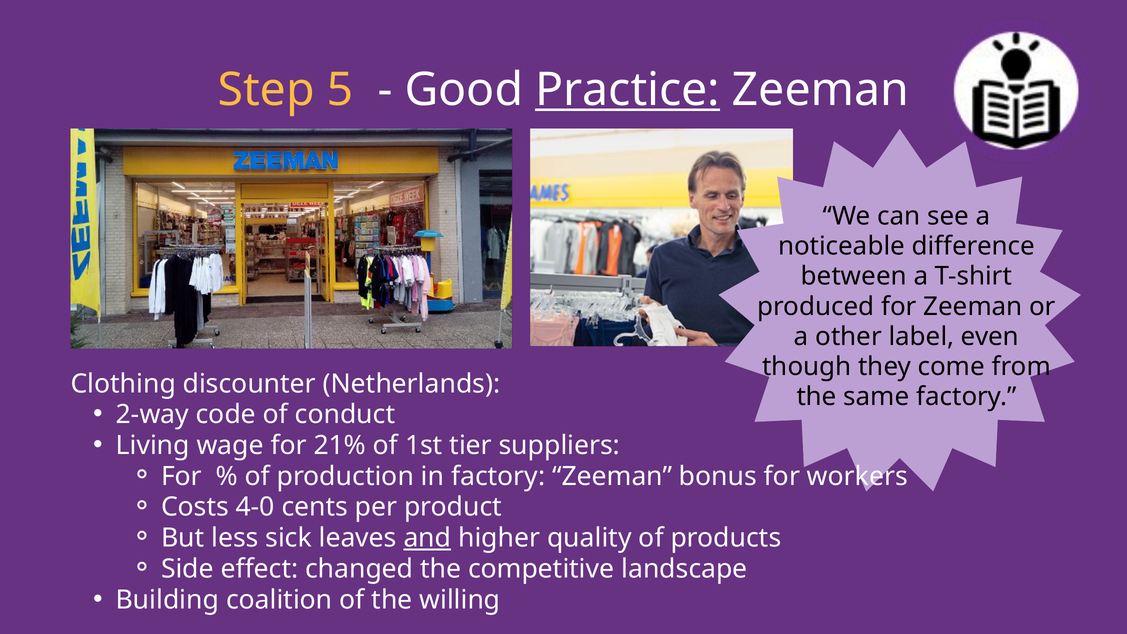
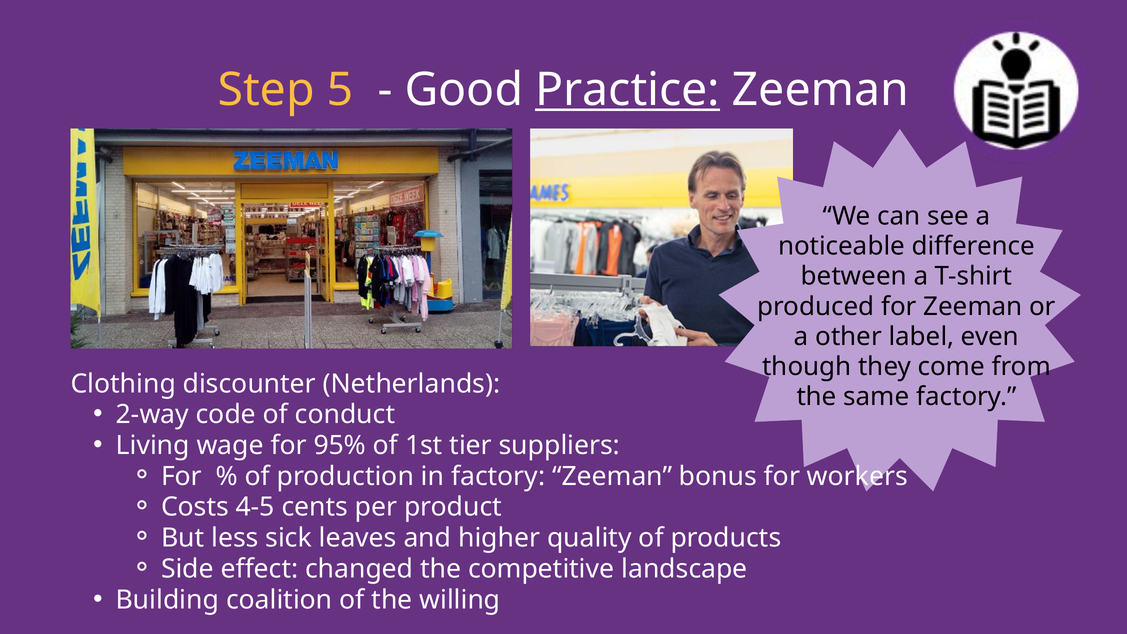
21%: 21% -> 95%
4-0: 4-0 -> 4-5
and underline: present -> none
